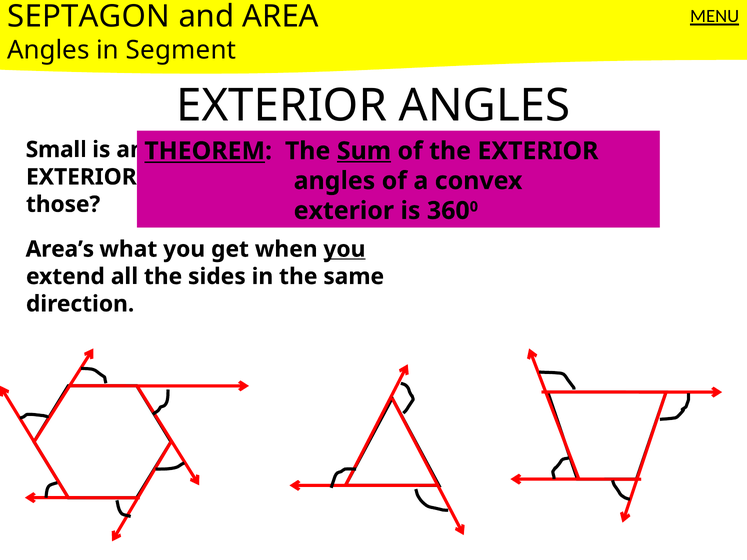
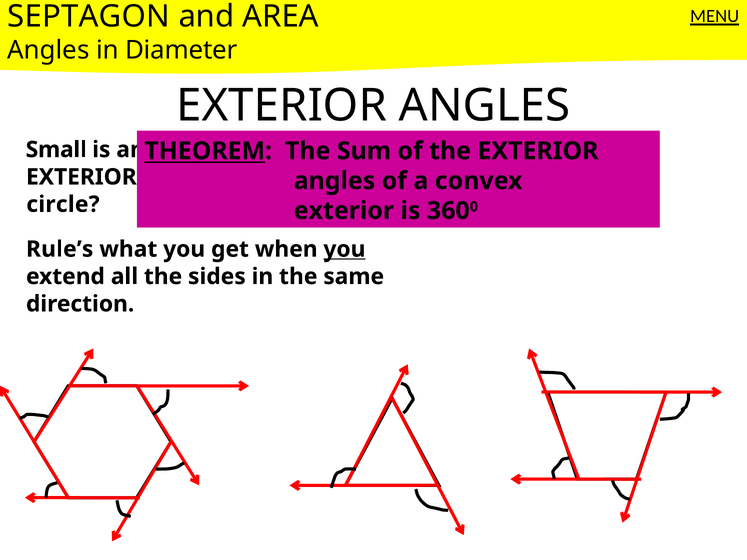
Segment: Segment -> Diameter
Sum underline: present -> none
those: those -> circle
Area’s: Area’s -> Rule’s
